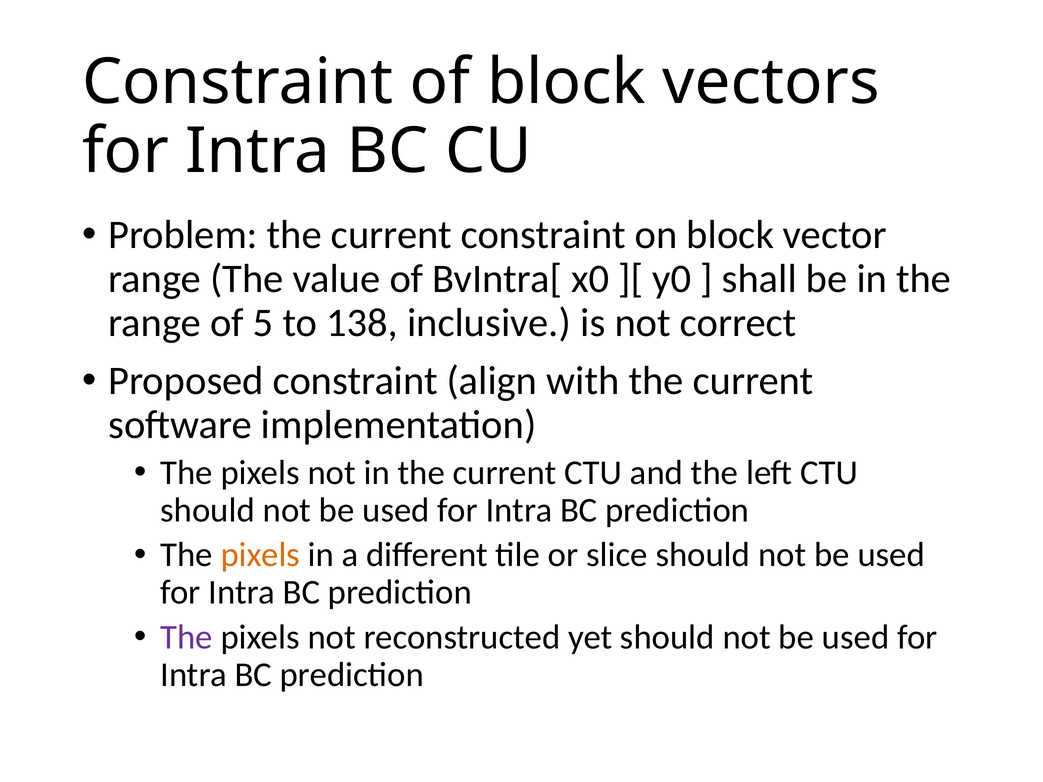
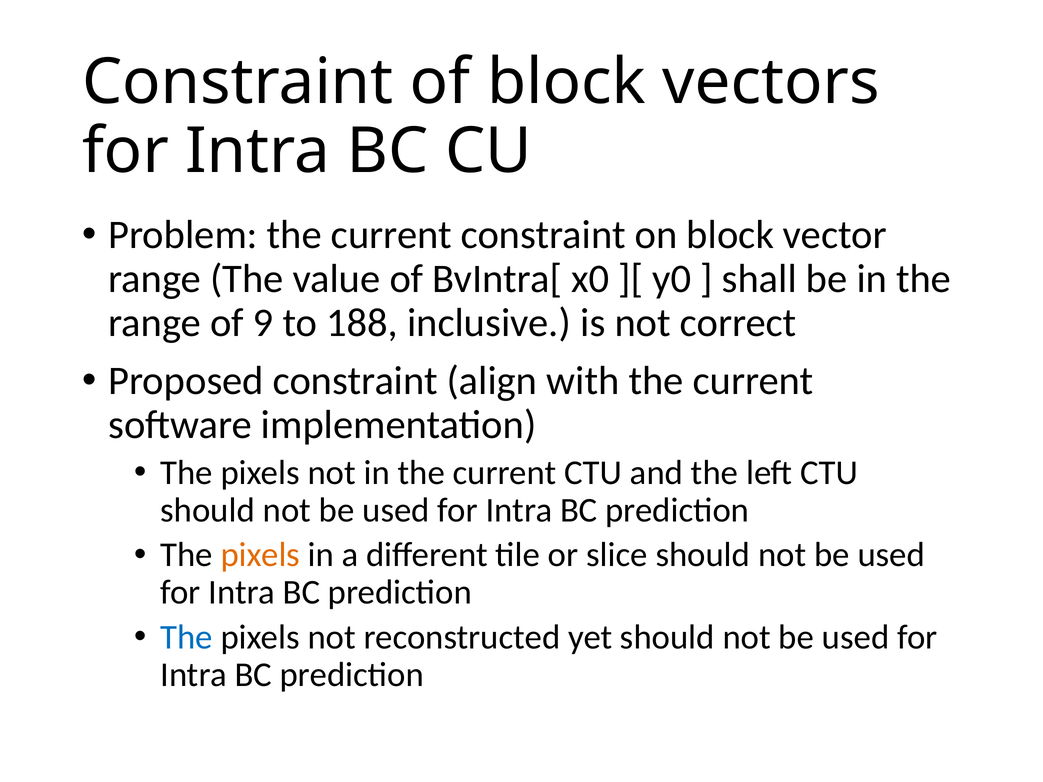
5: 5 -> 9
138: 138 -> 188
The at (187, 637) colour: purple -> blue
